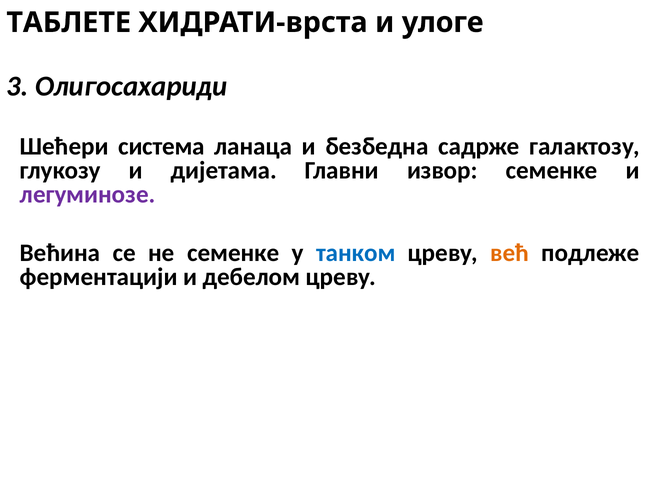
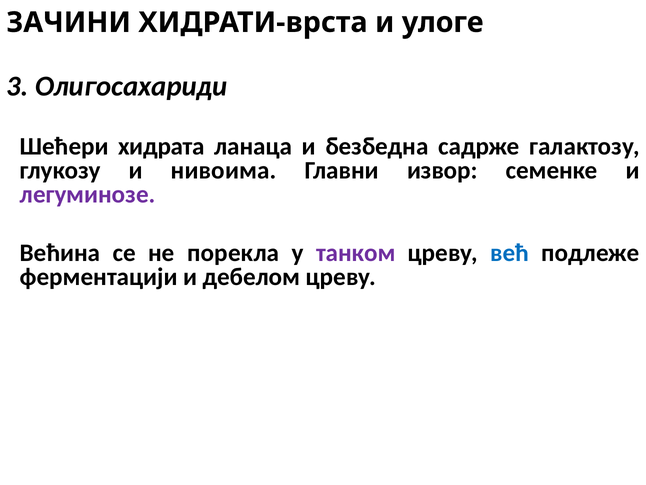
ТАБЛЕТЕ: ТАБЛЕТЕ -> ЗАЧИНИ
система: система -> хидрата
дијетама: дијетама -> нивоима
не семенке: семенке -> порекла
танком colour: blue -> purple
већ colour: orange -> blue
